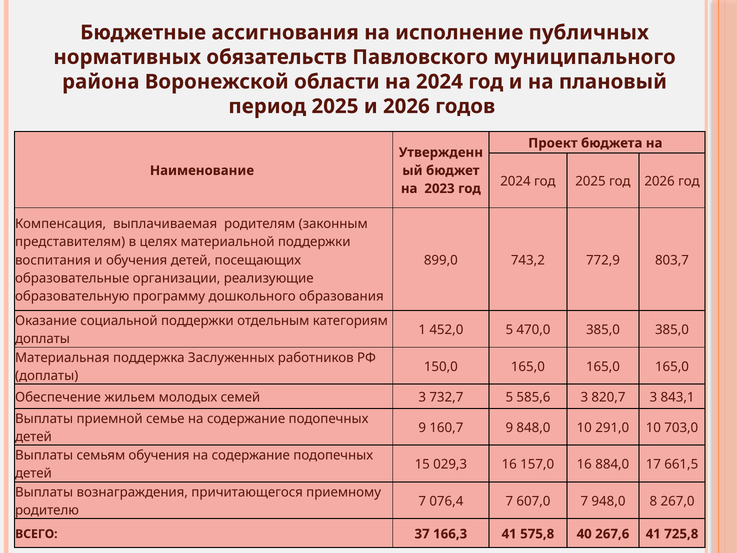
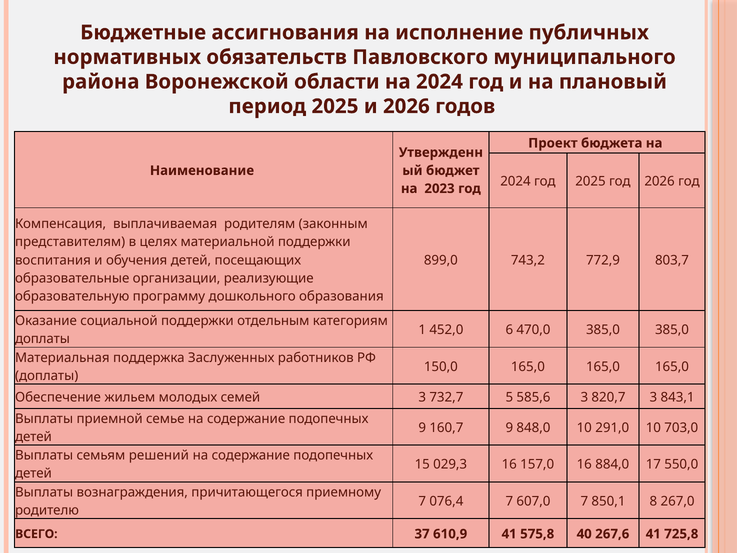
452,0 5: 5 -> 6
семьям обучения: обучения -> решений
661,5: 661,5 -> 550,0
948,0: 948,0 -> 850,1
166,3: 166,3 -> 610,9
